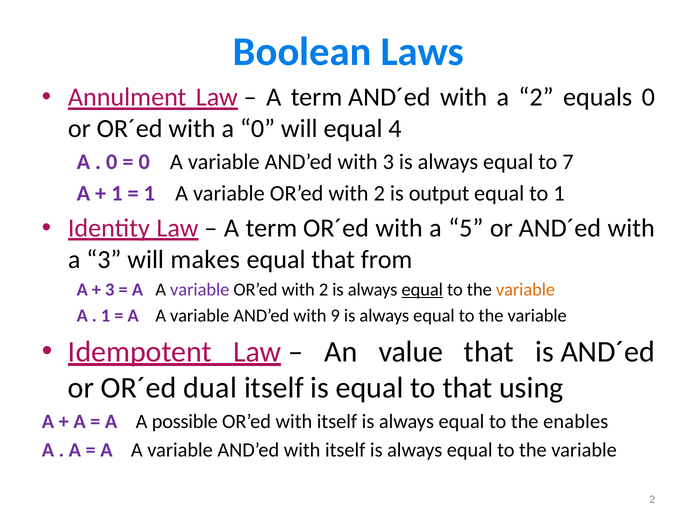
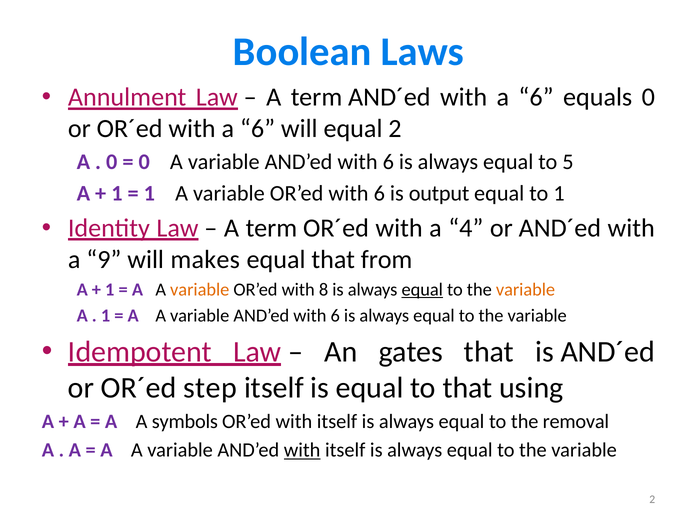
AND´ed with a 2: 2 -> 6
OR´ed with a 0: 0 -> 6
equal 4: 4 -> 2
3 at (388, 162): 3 -> 6
7: 7 -> 5
2 at (379, 193): 2 -> 6
5: 5 -> 4
a 3: 3 -> 9
3 at (110, 290): 3 -> 1
variable at (200, 290) colour: purple -> orange
2 at (324, 290): 2 -> 8
9 at (335, 316): 9 -> 6
value: value -> gates
dual: dual -> step
possible: possible -> symbols
enables: enables -> removal
with at (302, 450) underline: none -> present
